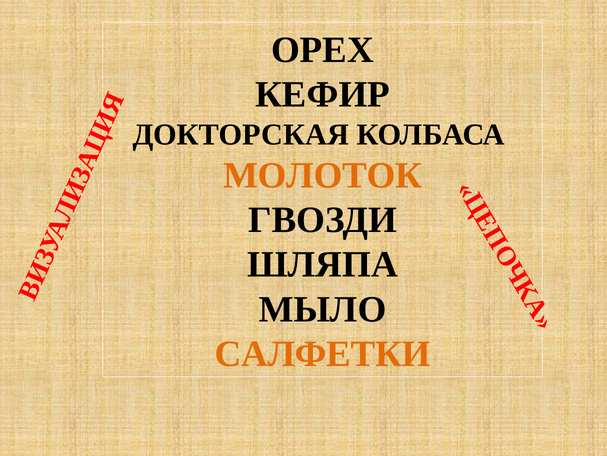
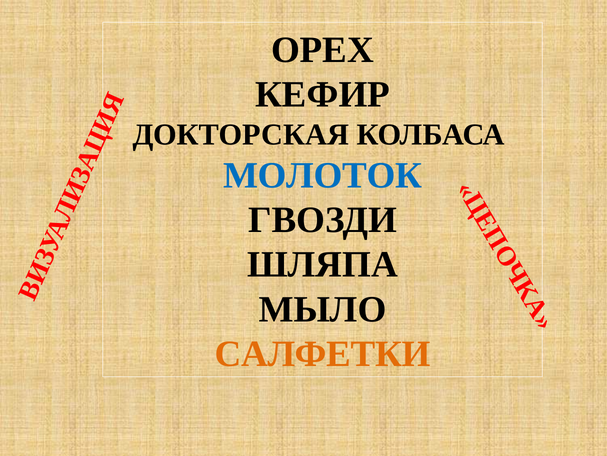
МОЛОТОК colour: orange -> blue
